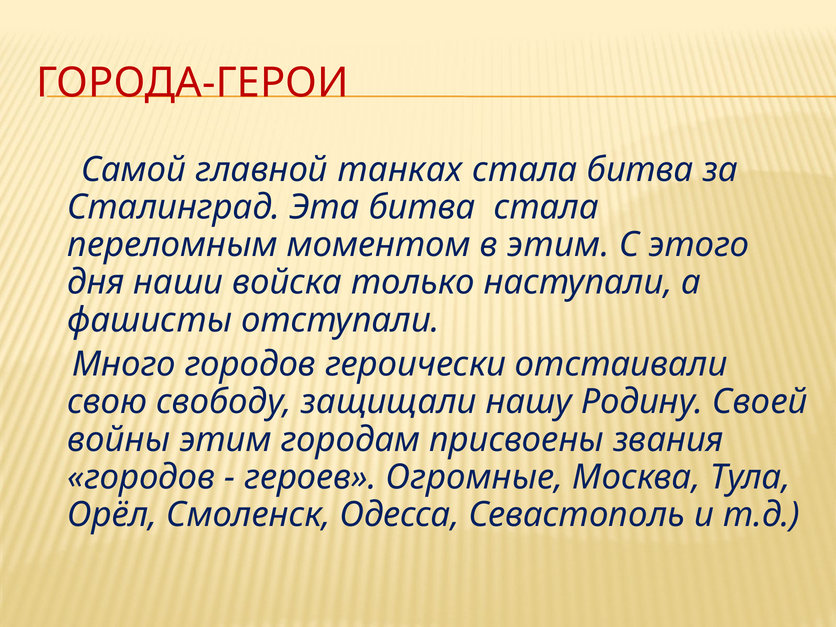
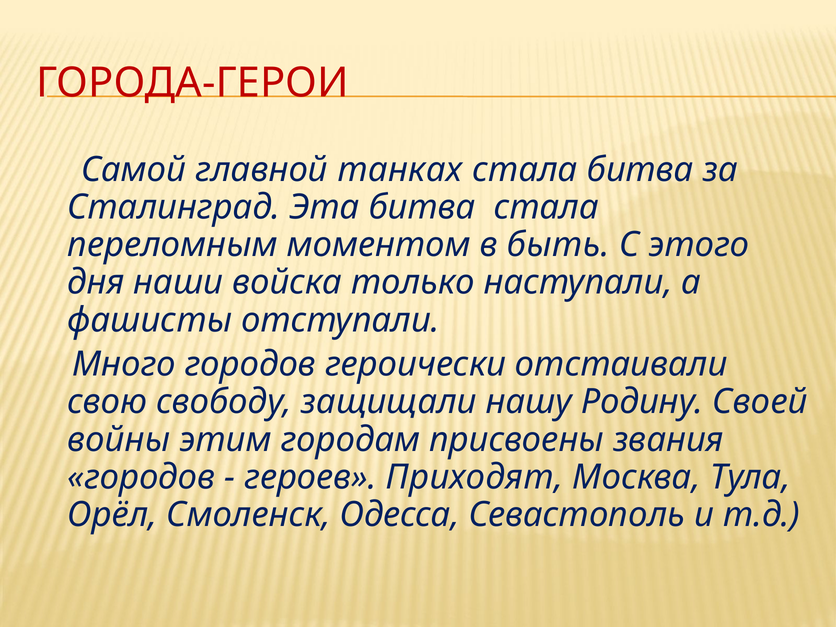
в этим: этим -> быть
Огромные: Огромные -> Приходят
